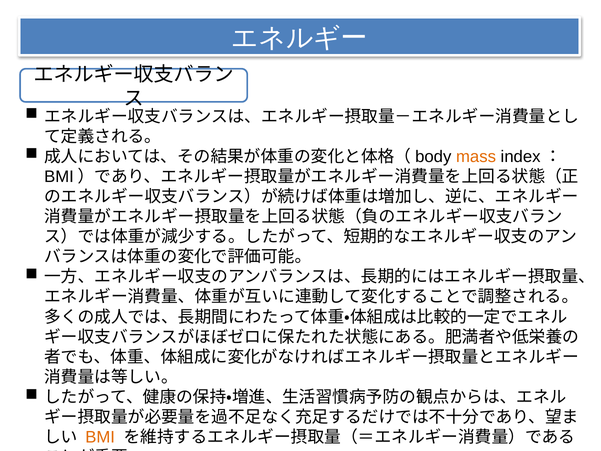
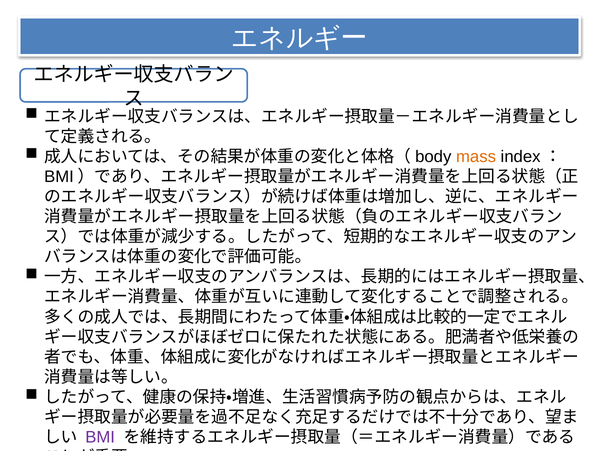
BMI colour: orange -> purple
